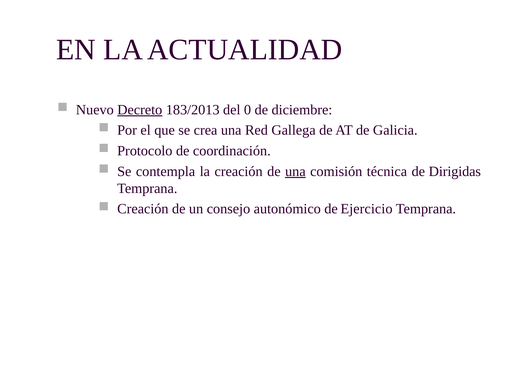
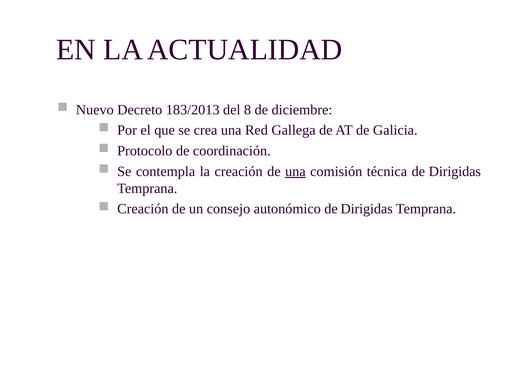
Decreto underline: present -> none
0: 0 -> 8
autonómico de Ejercicio: Ejercicio -> Dirigidas
